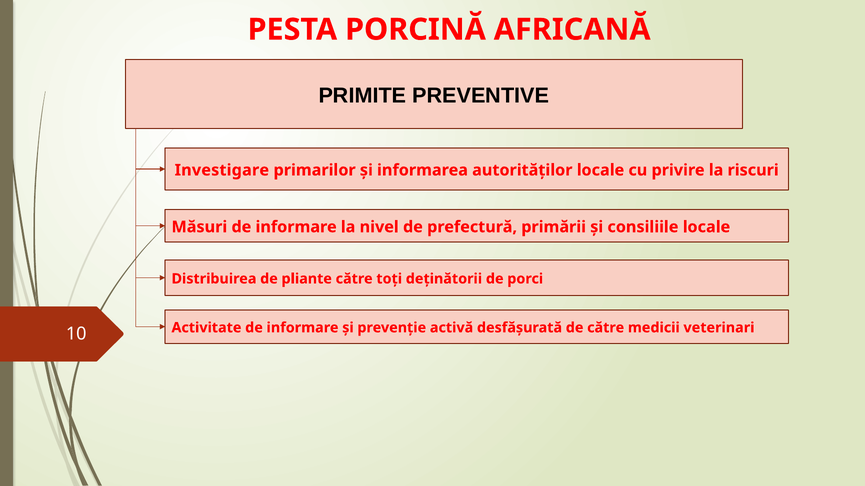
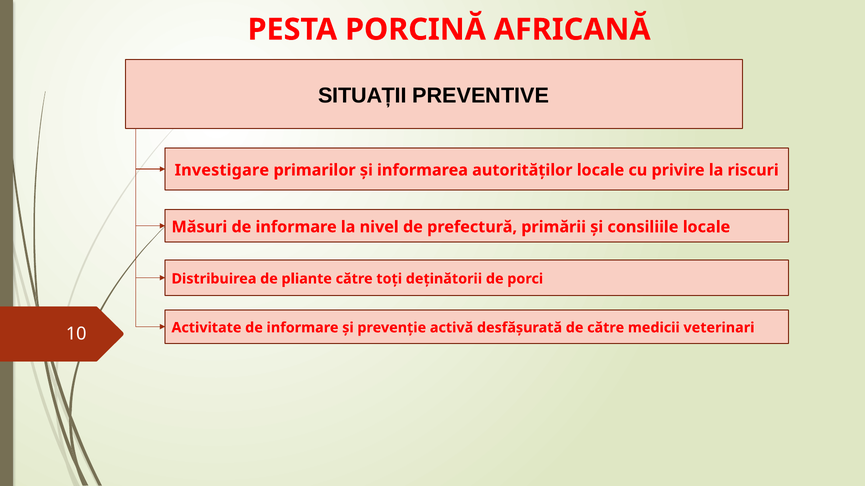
PRIMITE: PRIMITE -> SITUAȚII
